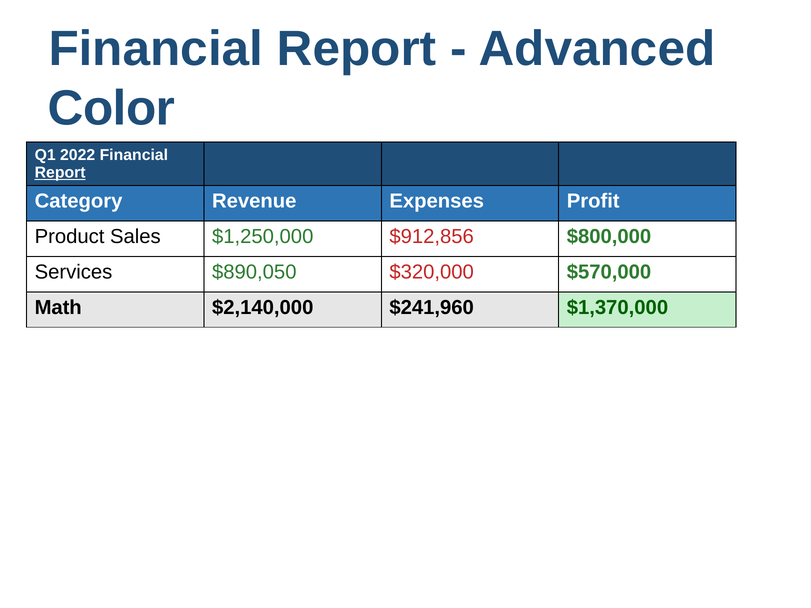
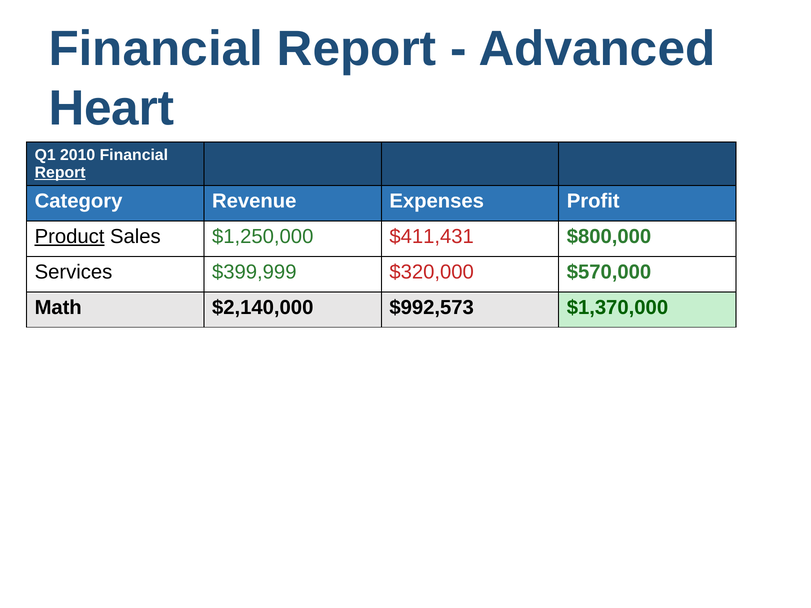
Color: Color -> Heart
2022: 2022 -> 2010
Product underline: none -> present
$912,856: $912,856 -> $411,431
$890,050: $890,050 -> $399,999
$241,960: $241,960 -> $992,573
